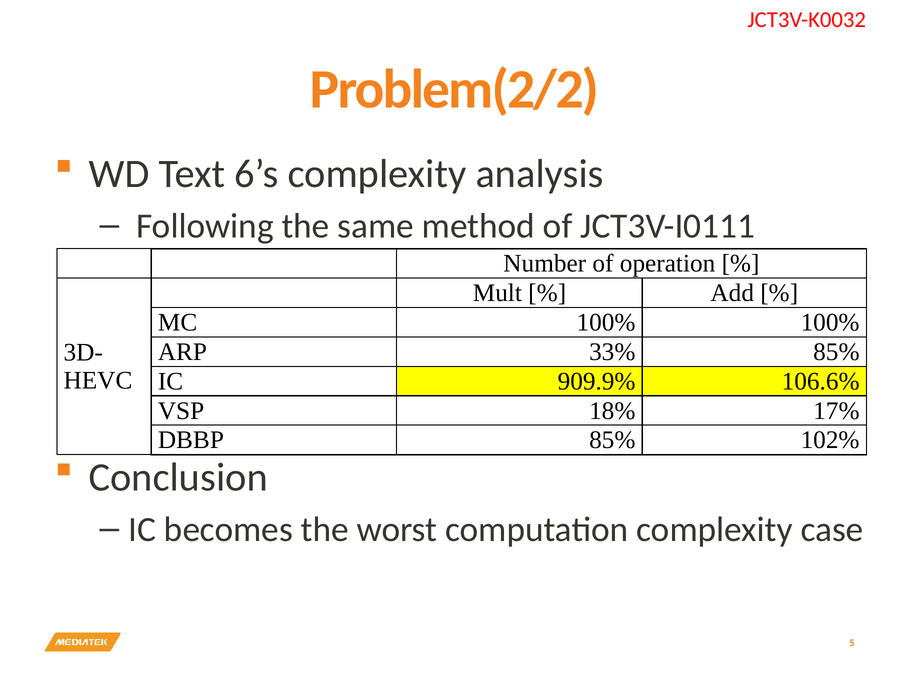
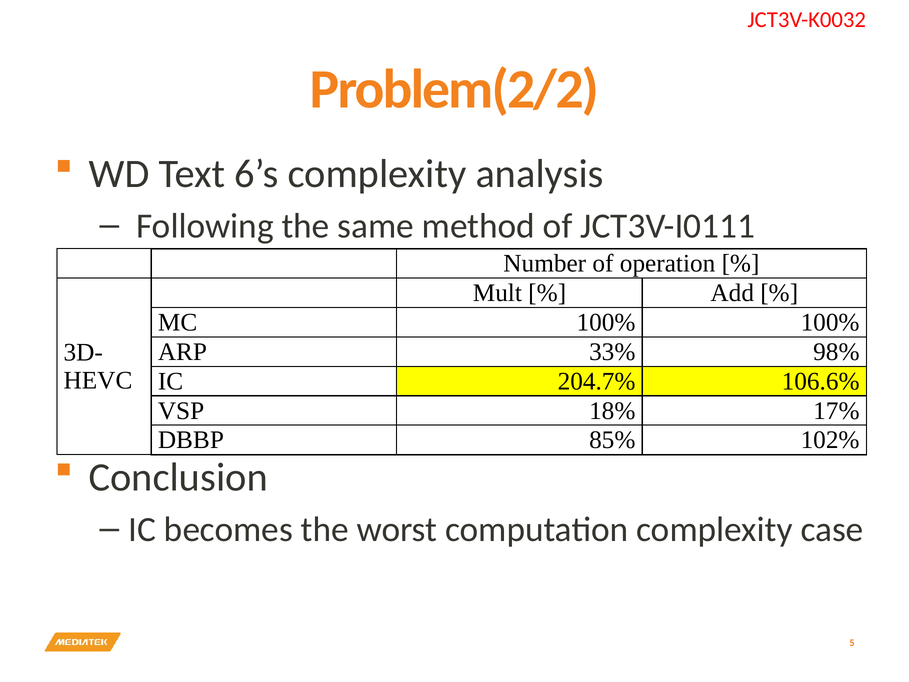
33% 85%: 85% -> 98%
909.9%: 909.9% -> 204.7%
